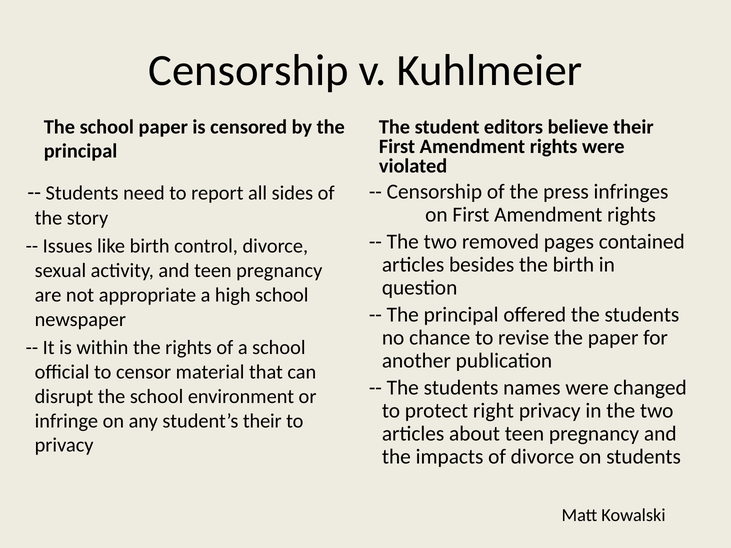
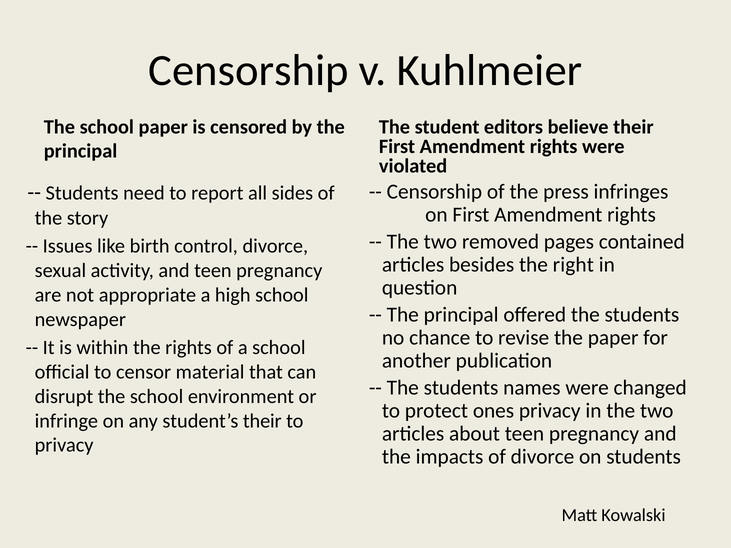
the birth: birth -> right
right: right -> ones
